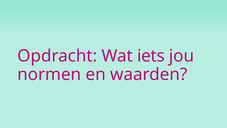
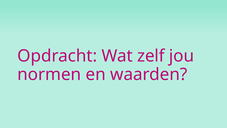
iets: iets -> zelf
